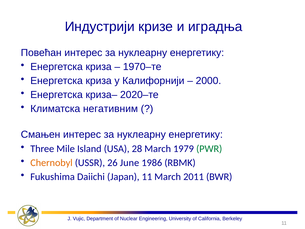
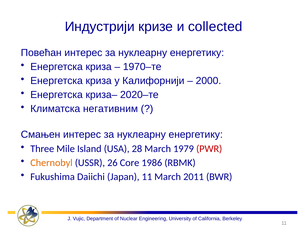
иградња: иградња -> collected
PWR colour: green -> red
June: June -> Core
